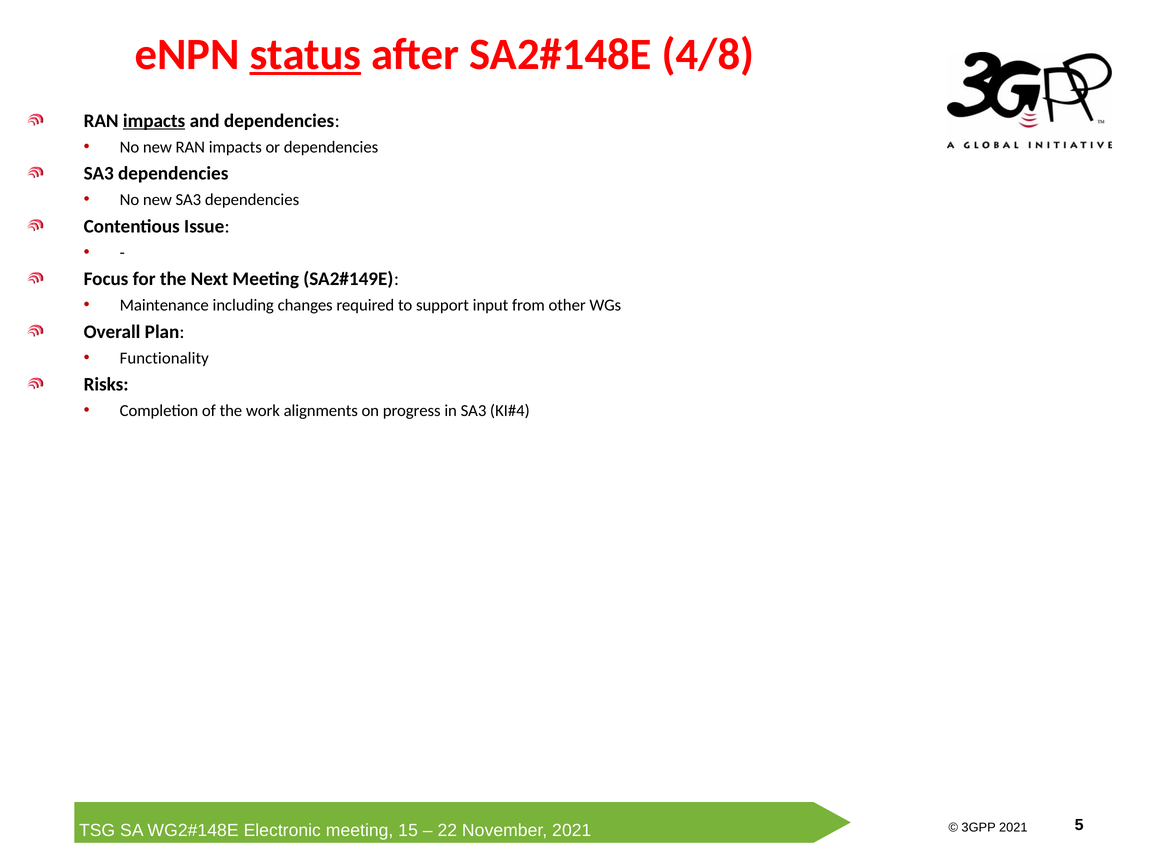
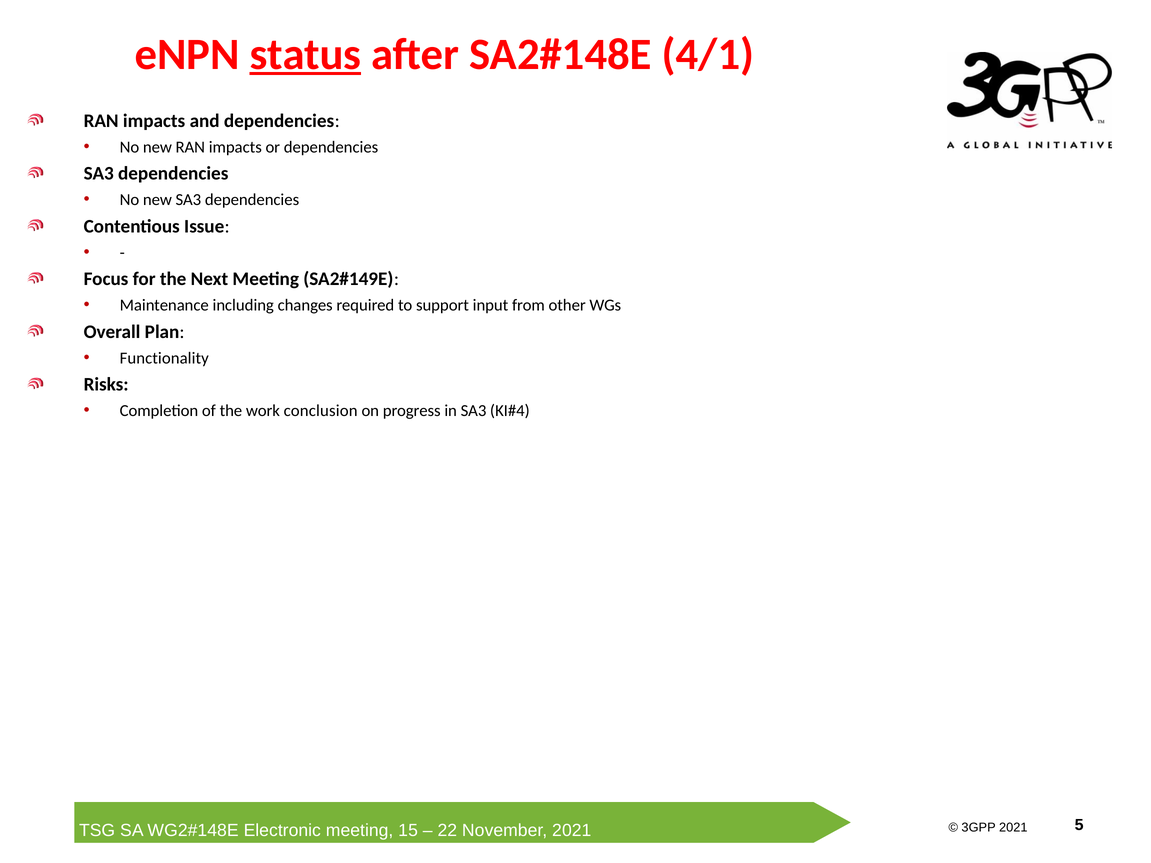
4/8: 4/8 -> 4/1
impacts at (154, 121) underline: present -> none
alignments: alignments -> conclusion
